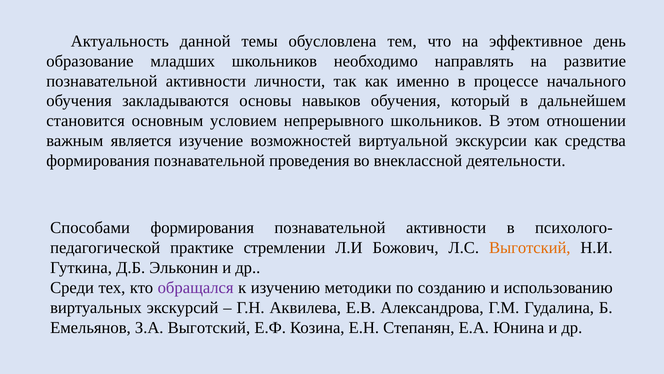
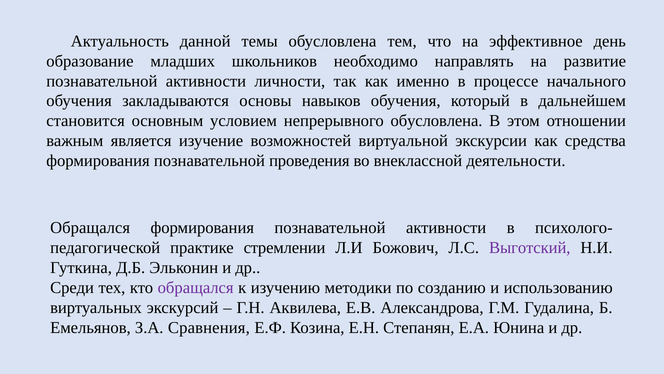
непрерывного школьников: школьников -> обусловлена
Способами at (90, 228): Способами -> Обращался
Выготский at (530, 248) colour: orange -> purple
З.А Выготский: Выготский -> Сравнения
